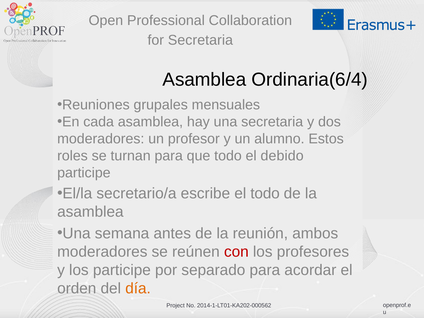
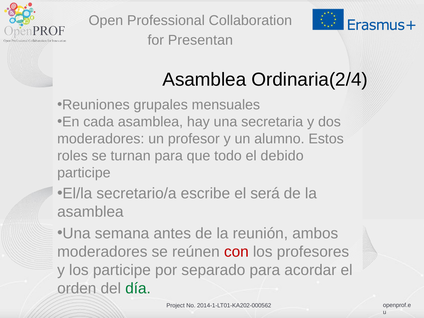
for Secretaria: Secretaria -> Presentan
Ordinaria(6/4: Ordinaria(6/4 -> Ordinaria(2/4
el todo: todo -> será
día colour: orange -> green
